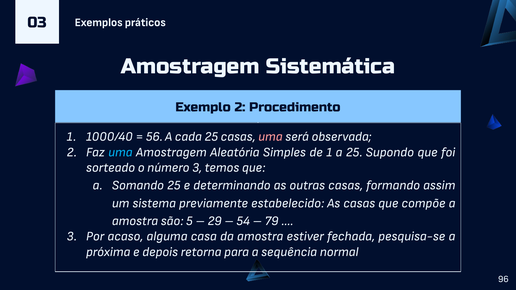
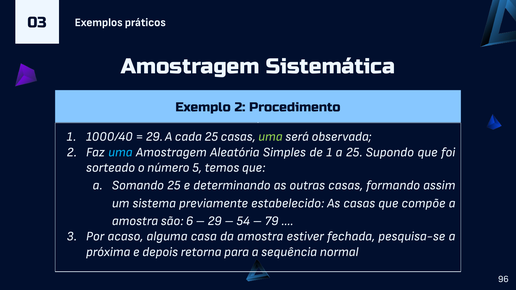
56 at (154, 137): 56 -> 29
uma at (270, 137) colour: pink -> light green
número 3: 3 -> 5
5: 5 -> 6
